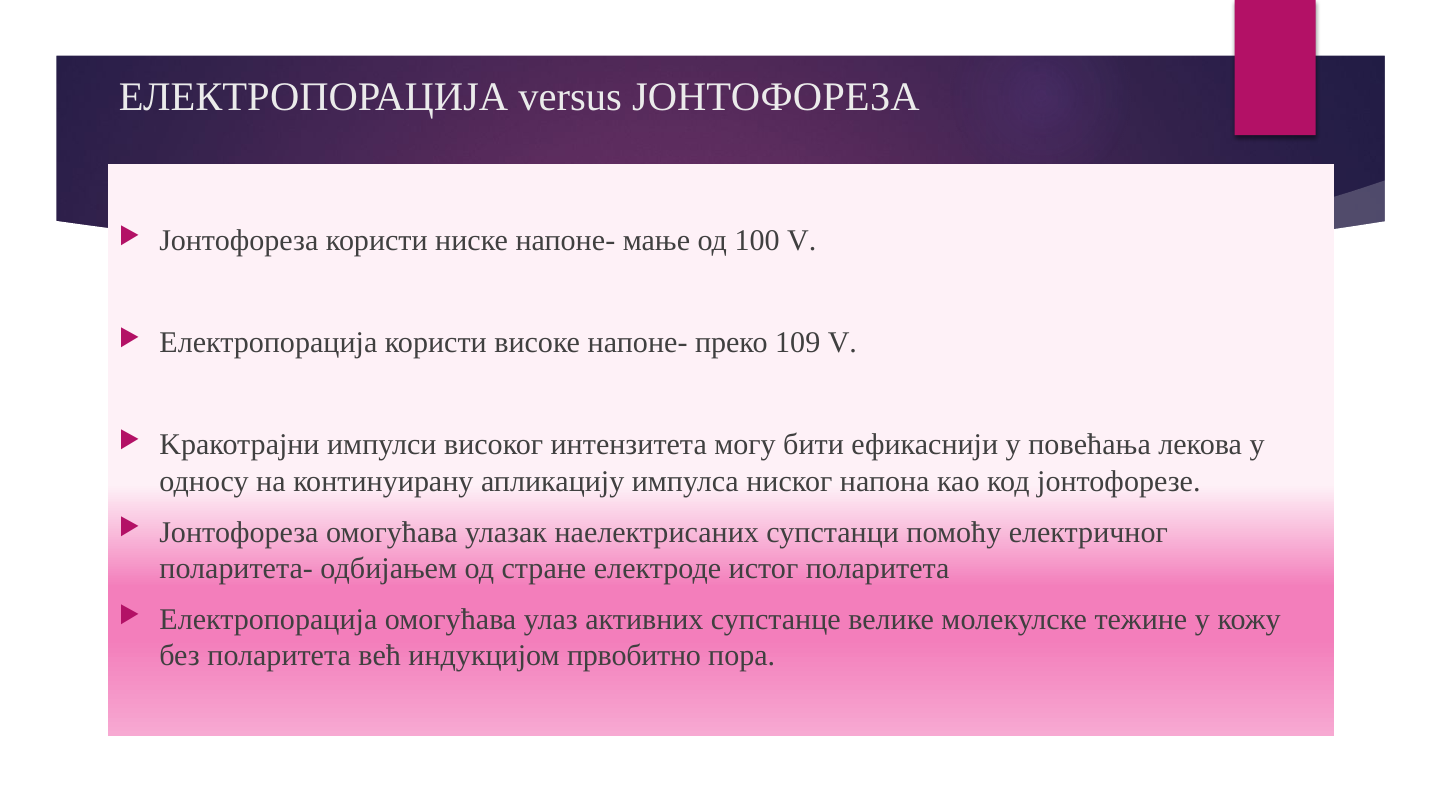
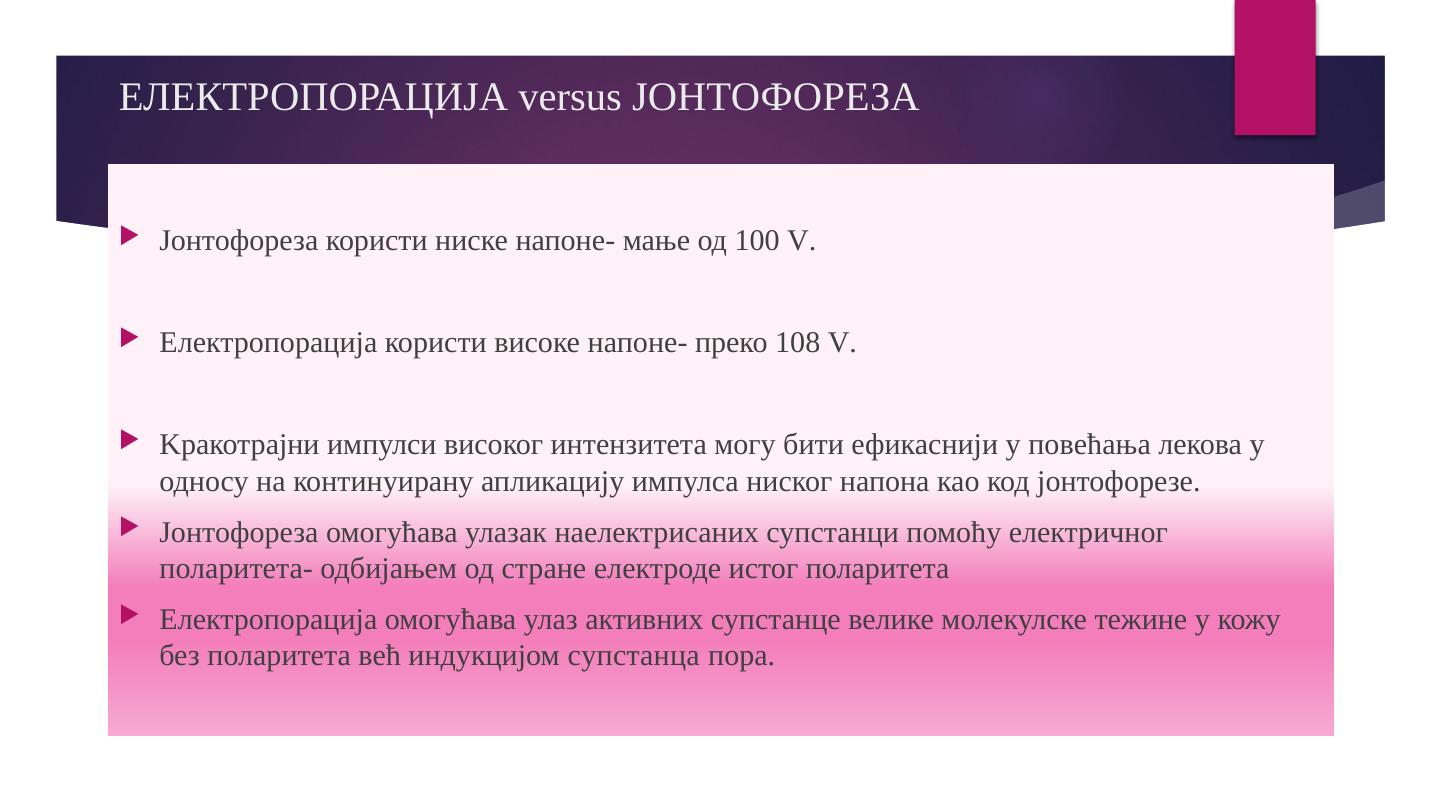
109: 109 -> 108
првобитно: првобитно -> супстанца
